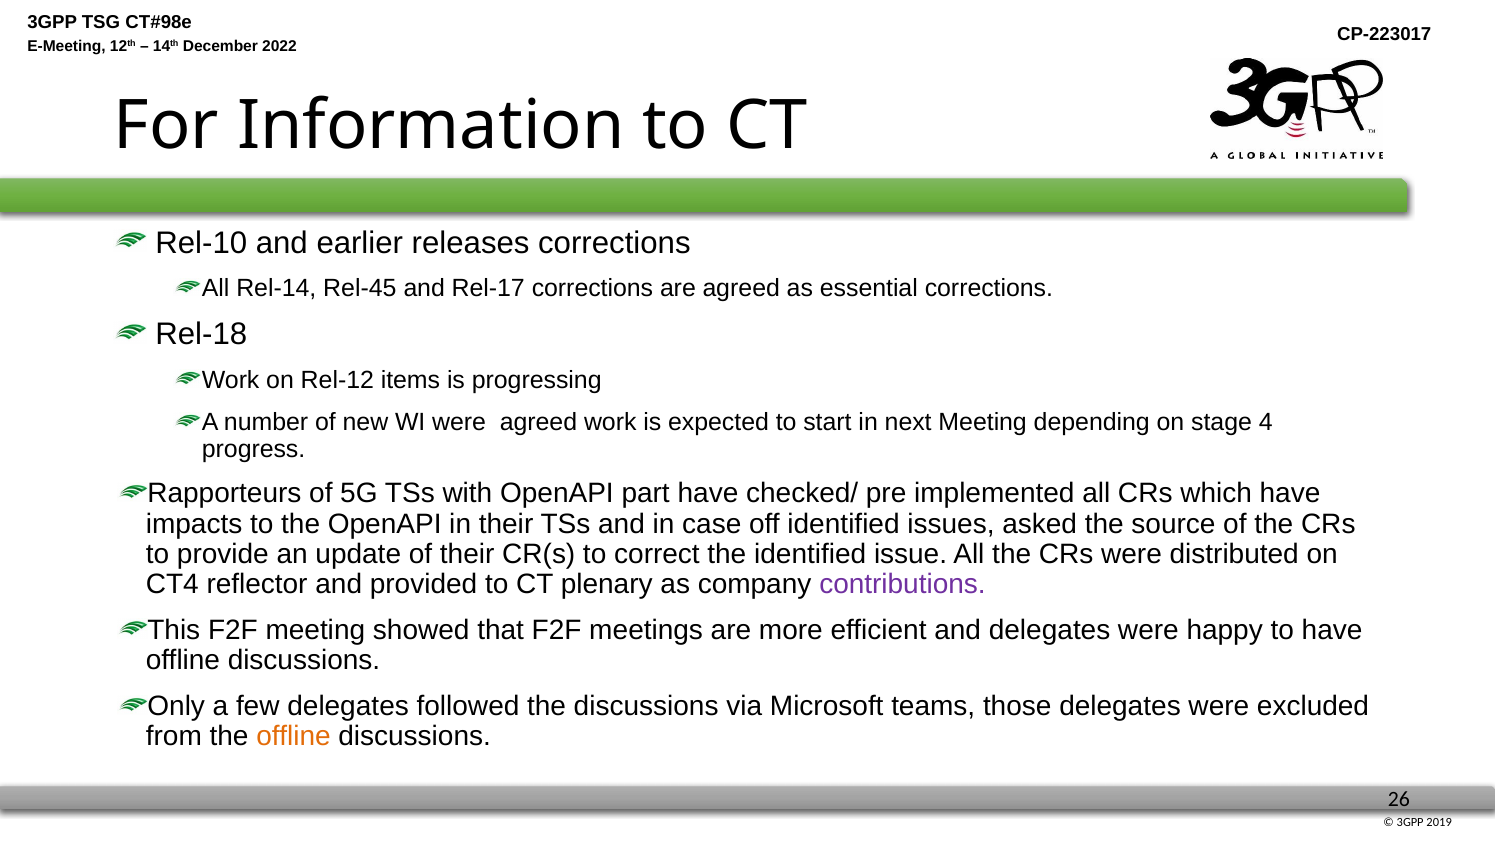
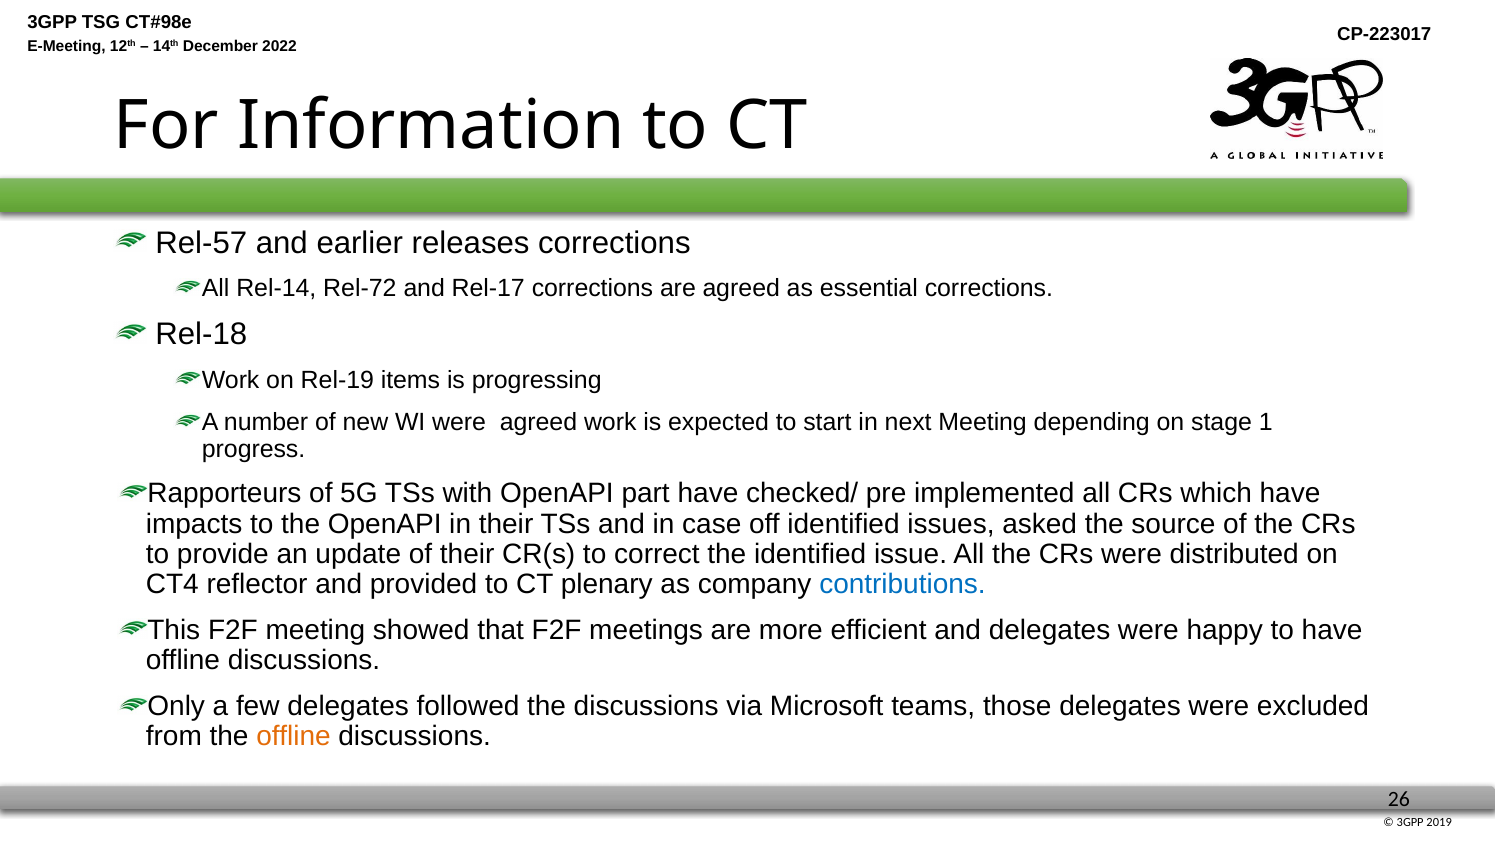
Rel-10: Rel-10 -> Rel-57
Rel-45: Rel-45 -> Rel-72
Rel-12: Rel-12 -> Rel-19
4: 4 -> 1
contributions colour: purple -> blue
